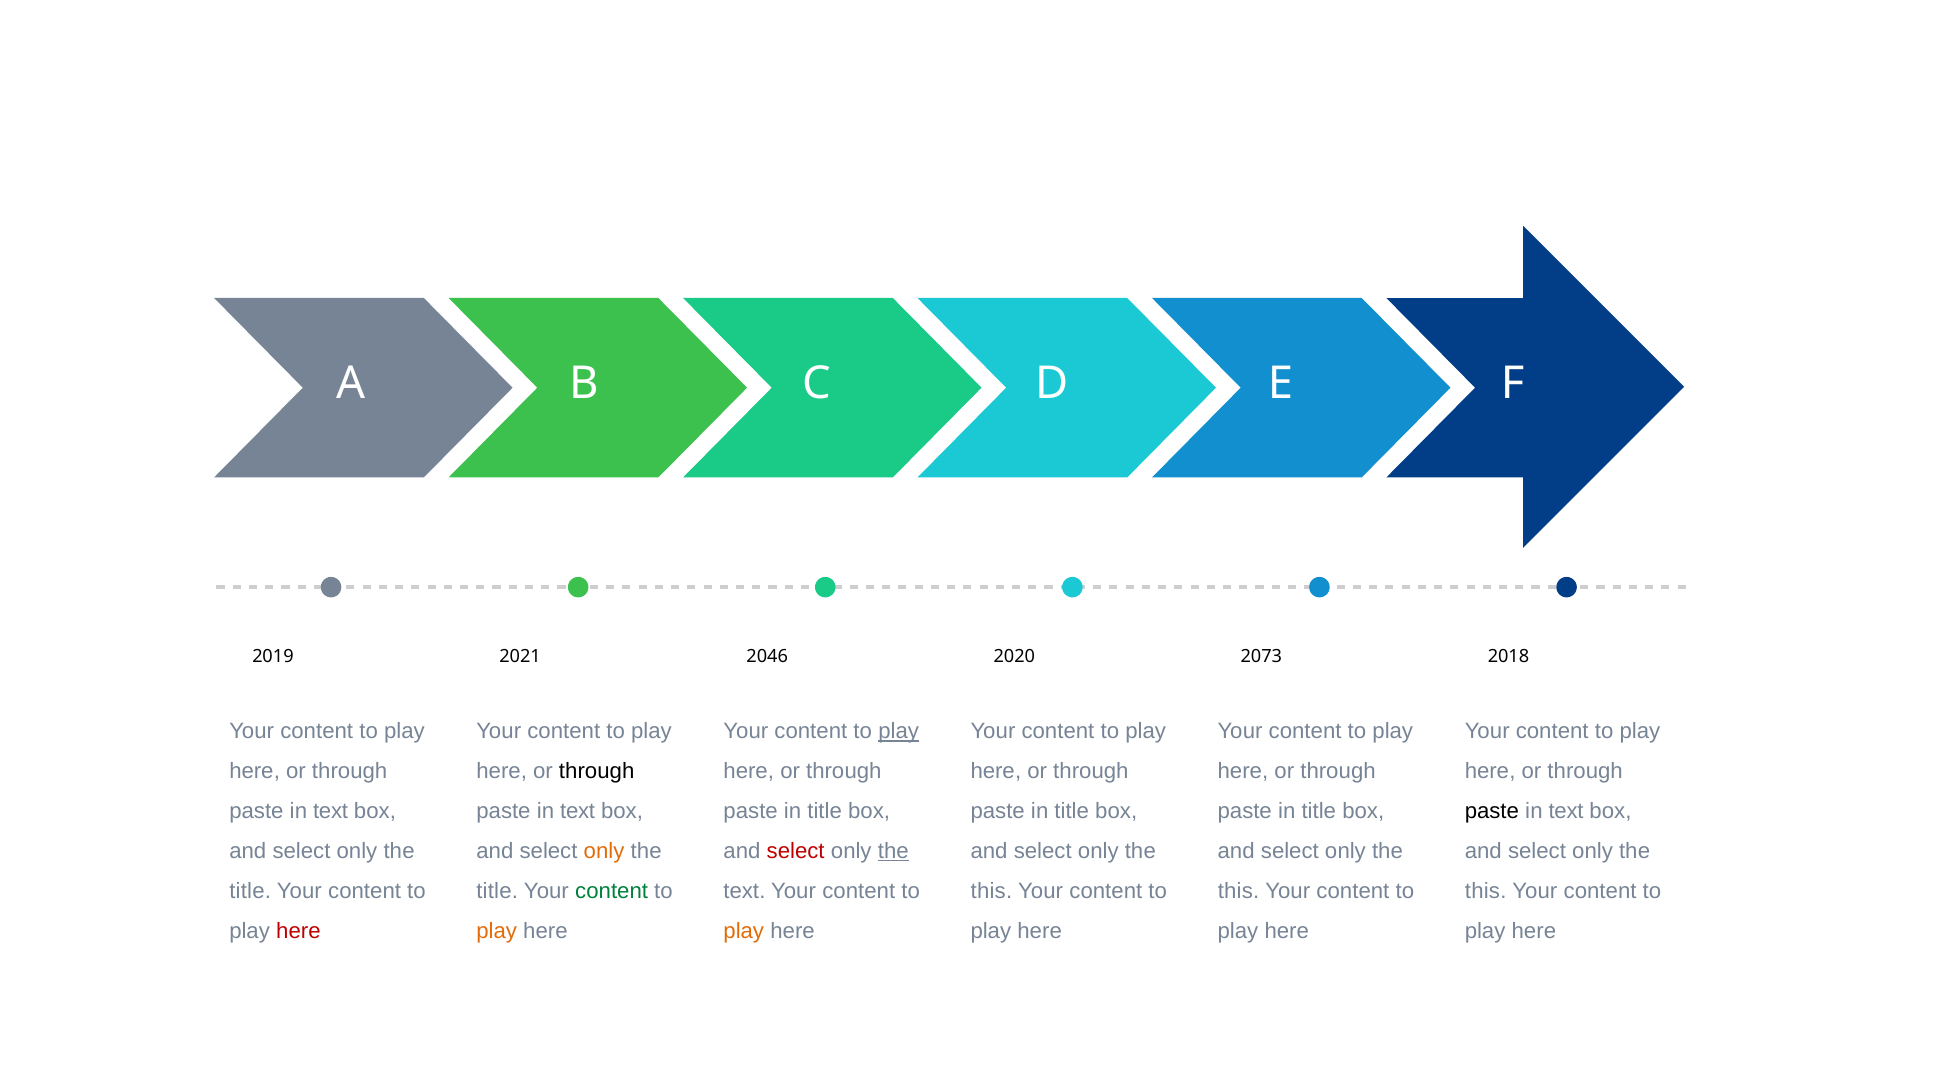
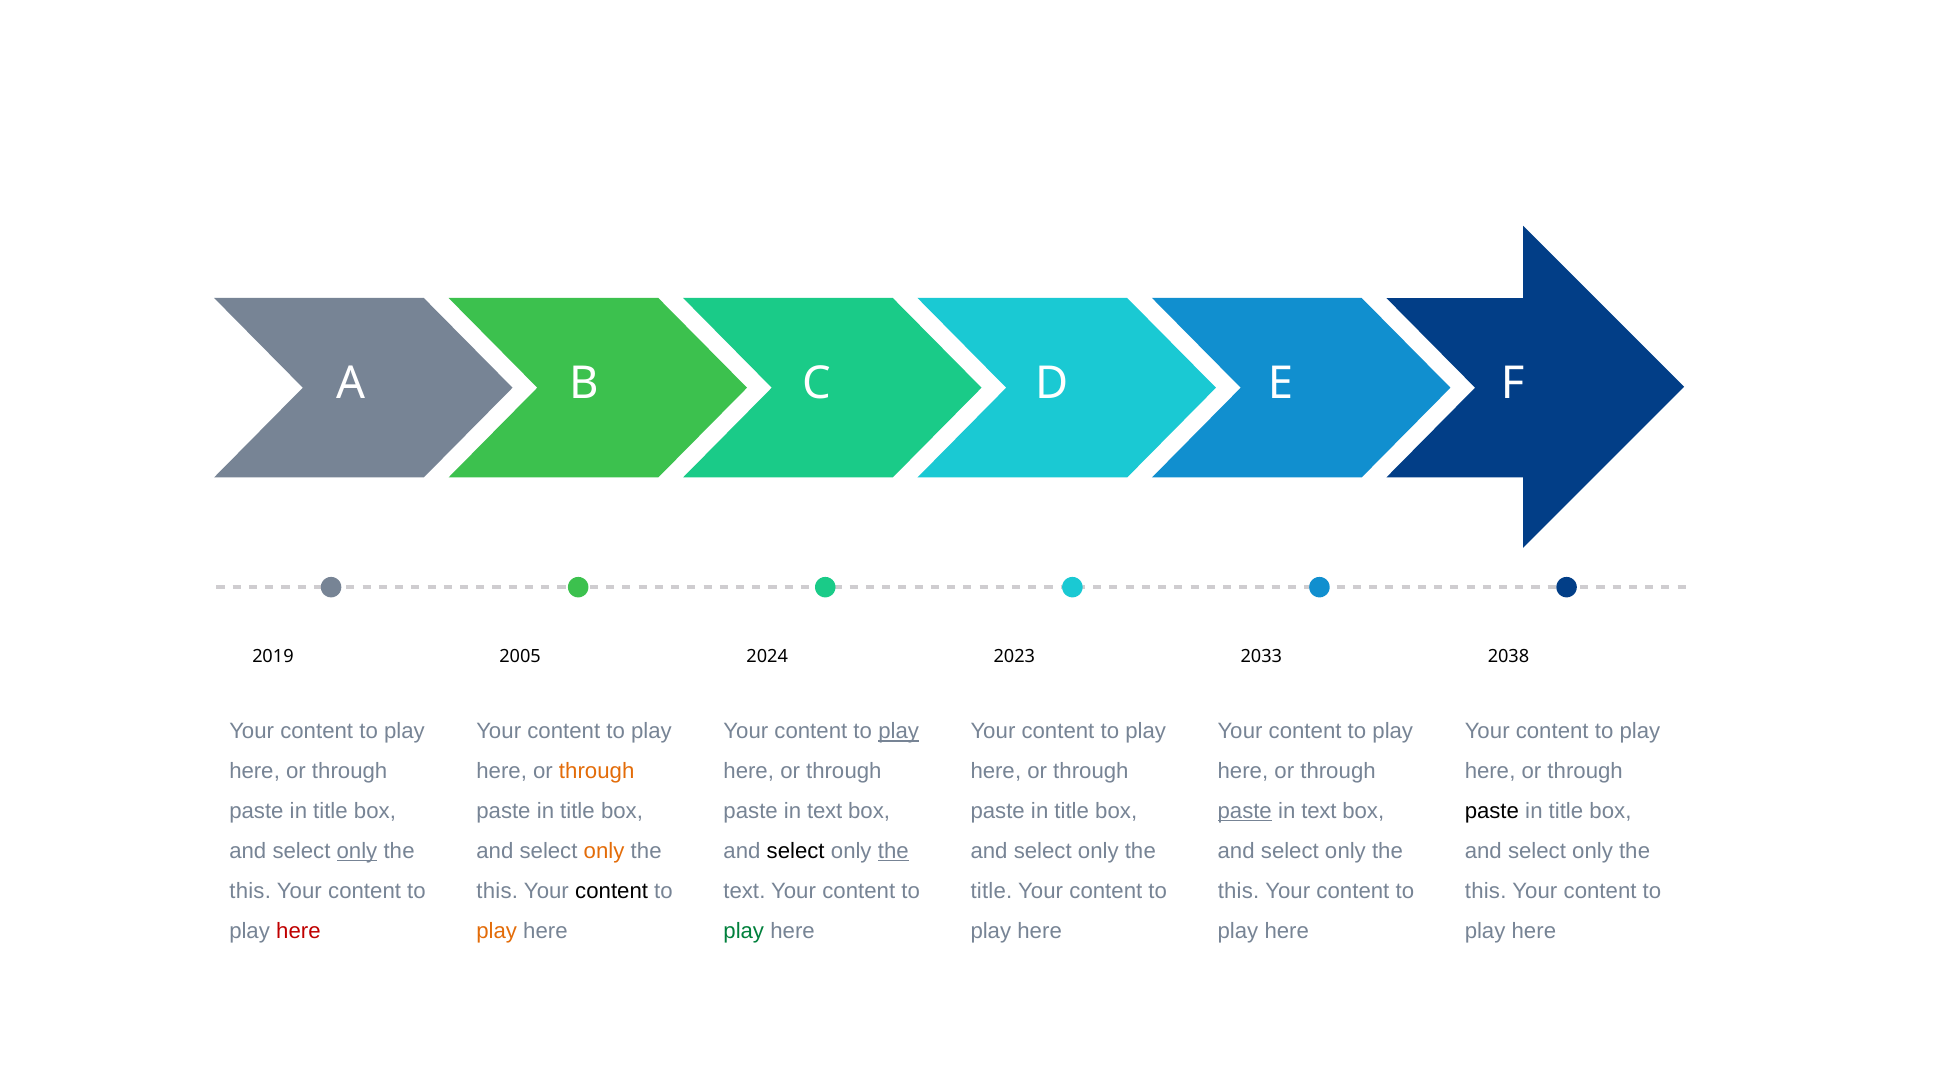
2021: 2021 -> 2005
2046: 2046 -> 2024
2020: 2020 -> 2023
2073: 2073 -> 2033
2018: 2018 -> 2038
through at (597, 771) colour: black -> orange
text at (331, 811): text -> title
text at (578, 811): text -> title
title at (825, 811): title -> text
paste at (1245, 811) underline: none -> present
title at (1319, 811): title -> text
text at (1566, 811): text -> title
only at (357, 851) underline: none -> present
select at (796, 851) colour: red -> black
title at (250, 891): title -> this
title at (497, 891): title -> this
content at (612, 891) colour: green -> black
this at (991, 891): this -> title
play at (744, 931) colour: orange -> green
